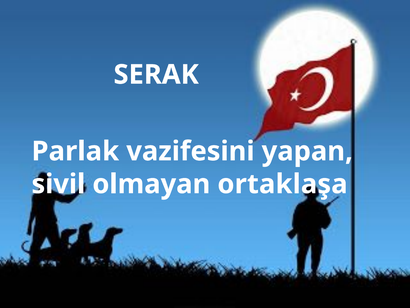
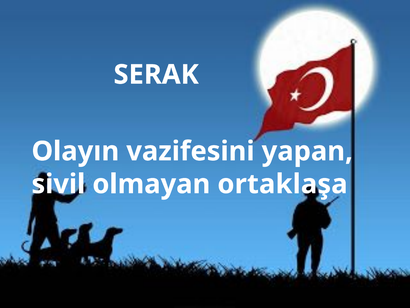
Parlak: Parlak -> Olayın
